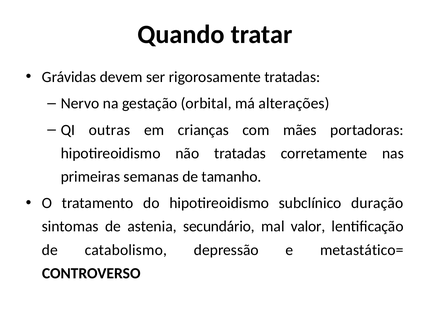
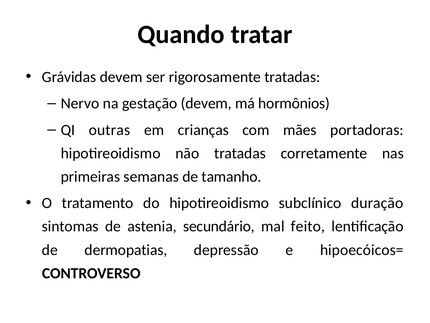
gestação orbital: orbital -> devem
alterações: alterações -> hormônios
valor: valor -> feito
catabolismo: catabolismo -> dermopatias
metastático=: metastático= -> hipoecóicos=
